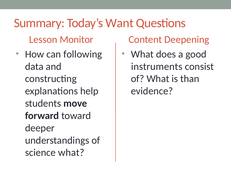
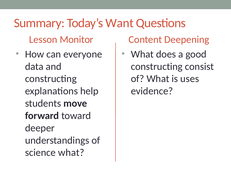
following: following -> everyone
instruments at (157, 67): instruments -> constructing
than: than -> uses
